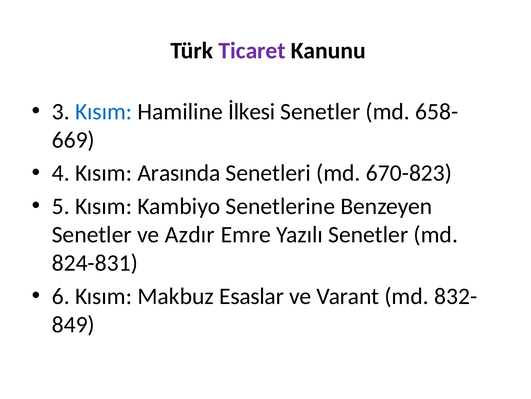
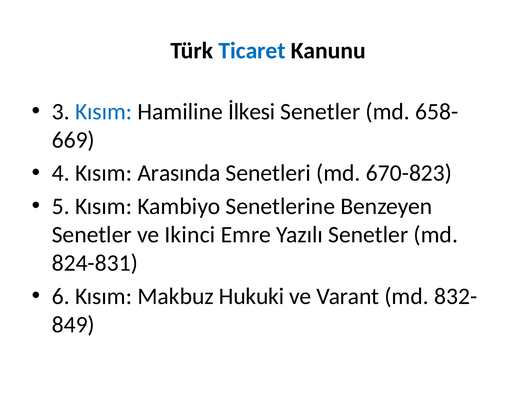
Ticaret colour: purple -> blue
Azdır: Azdır -> Ikinci
Esaslar: Esaslar -> Hukuki
